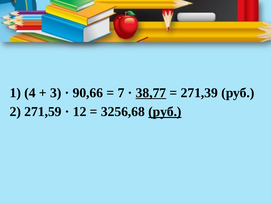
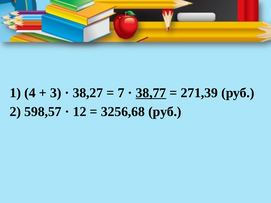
90,66: 90,66 -> 38,27
271,59: 271,59 -> 598,57
руб at (165, 112) underline: present -> none
